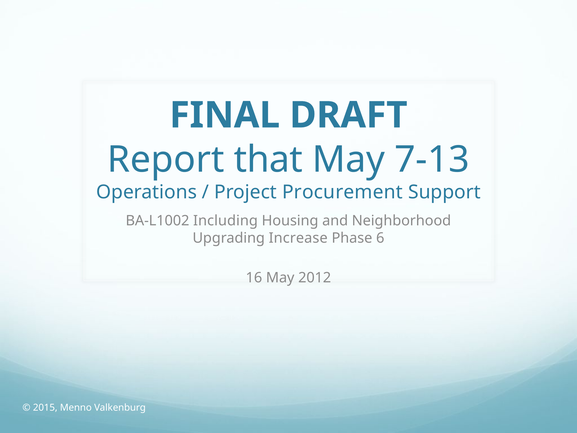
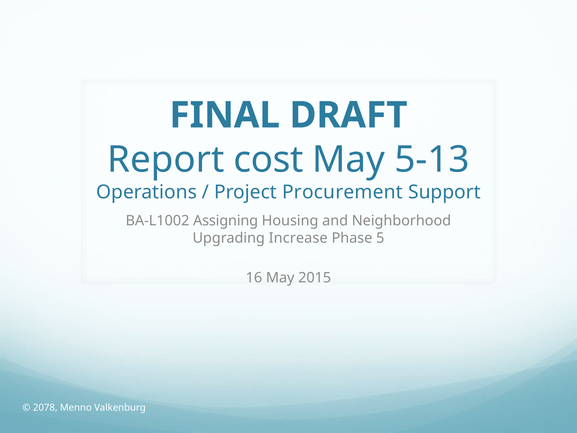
that: that -> cost
7-13: 7-13 -> 5-13
Including: Including -> Assigning
6: 6 -> 5
2012: 2012 -> 2015
2015: 2015 -> 2078
